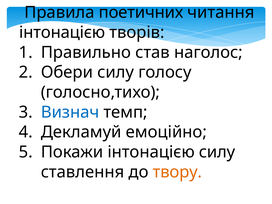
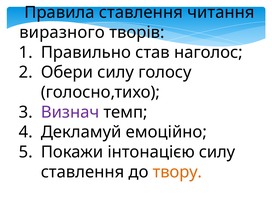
Правила поетичних: поетичних -> ставлення
інтонацією at (62, 32): інтонацією -> виразного
Визнач colour: blue -> purple
